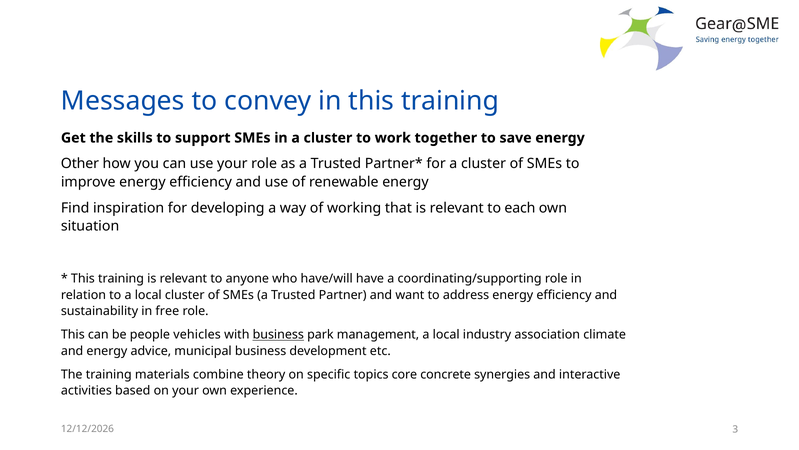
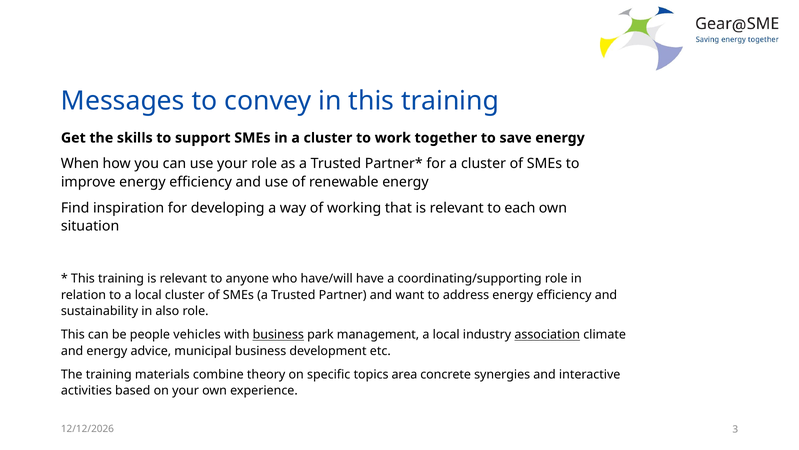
Other: Other -> When
free: free -> also
association underline: none -> present
core: core -> area
